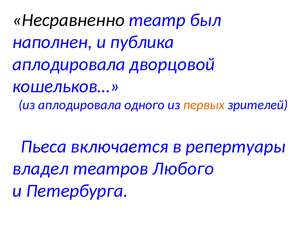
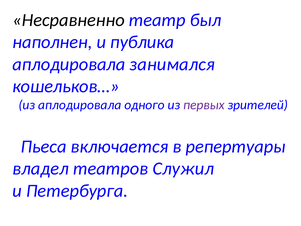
дворцовой: дворцовой -> занимался
первых colour: orange -> purple
Любого: Любого -> Служил
